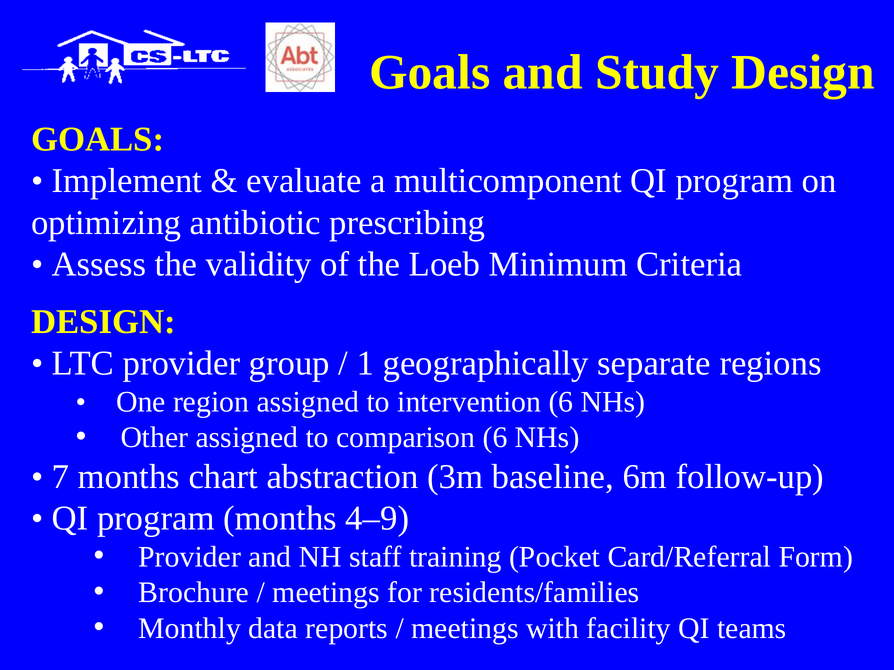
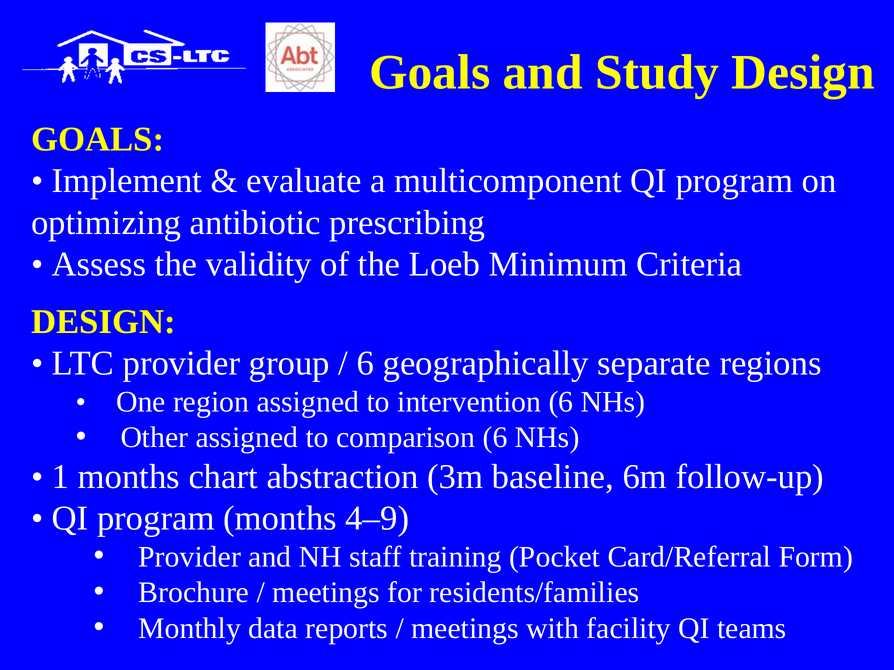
1 at (365, 364): 1 -> 6
7: 7 -> 1
